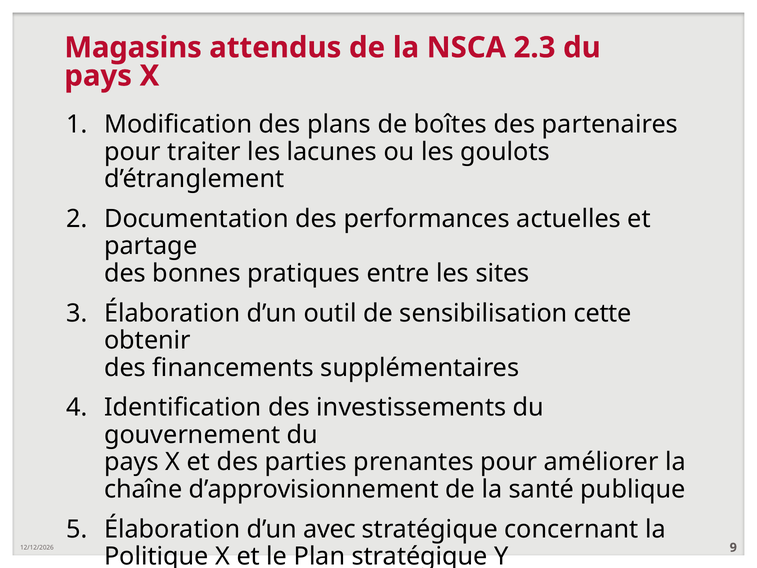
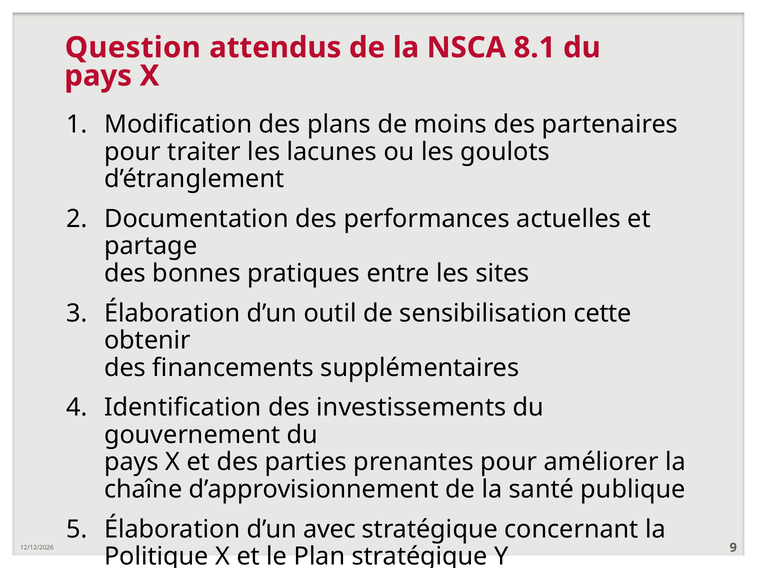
Magasins: Magasins -> Question
2.3: 2.3 -> 8.1
boîtes: boîtes -> moins
